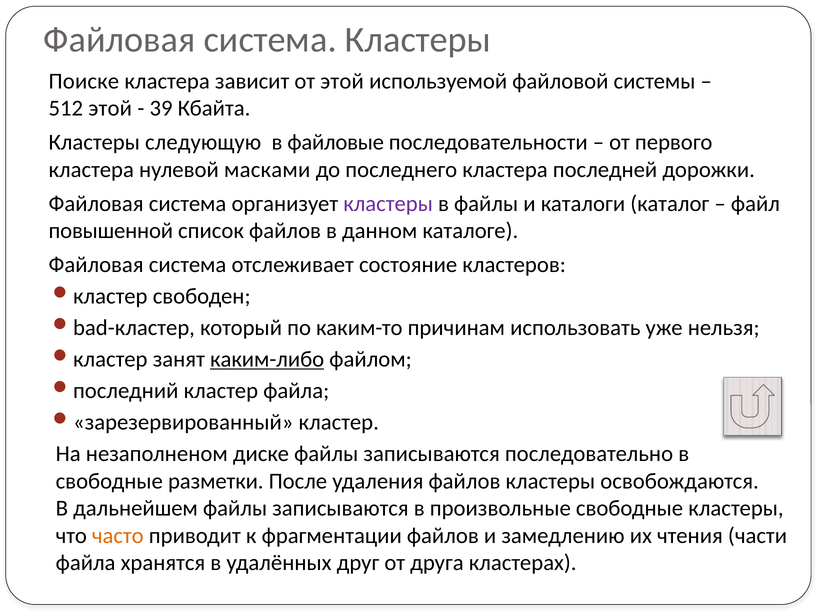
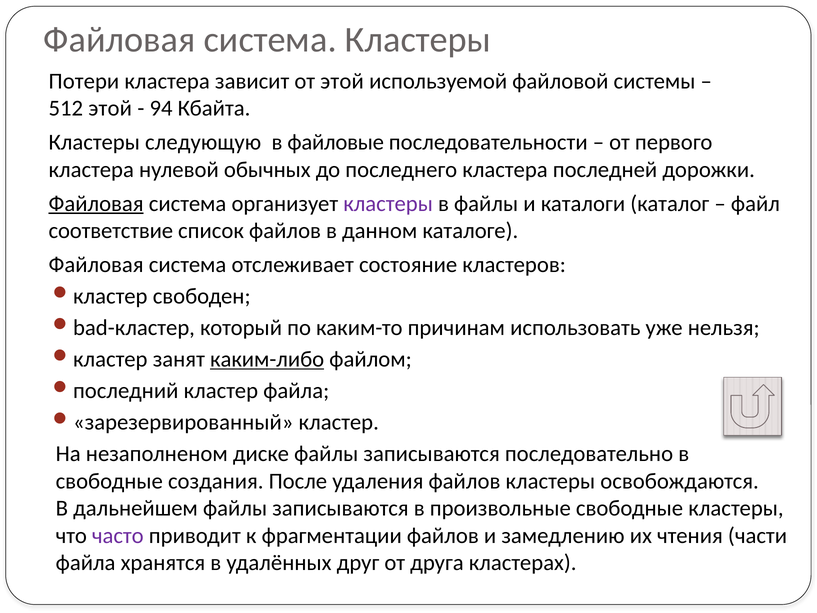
Поиске: Поиске -> Потери
39: 39 -> 94
масками: масками -> обычных
Файловая at (96, 203) underline: none -> present
повышенной: повышенной -> соответствие
разметки: разметки -> создания
часто colour: orange -> purple
